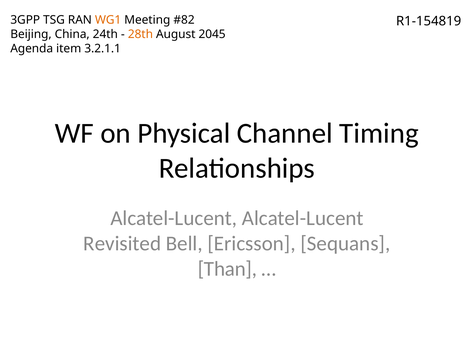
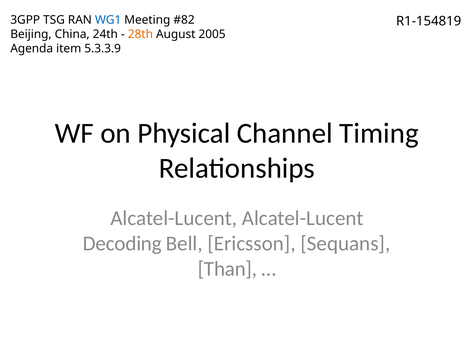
WG1 colour: orange -> blue
2045: 2045 -> 2005
3.2.1.1: 3.2.1.1 -> 5.3.3.9
Revisited: Revisited -> Decoding
